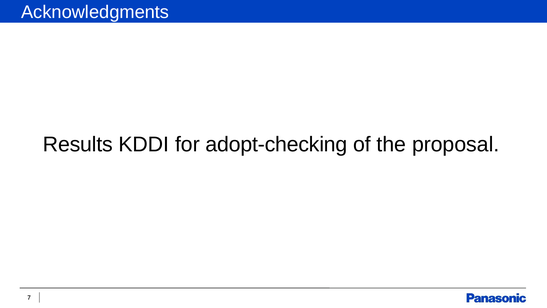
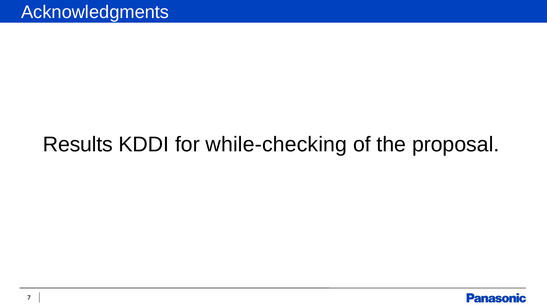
adopt-checking: adopt-checking -> while-checking
